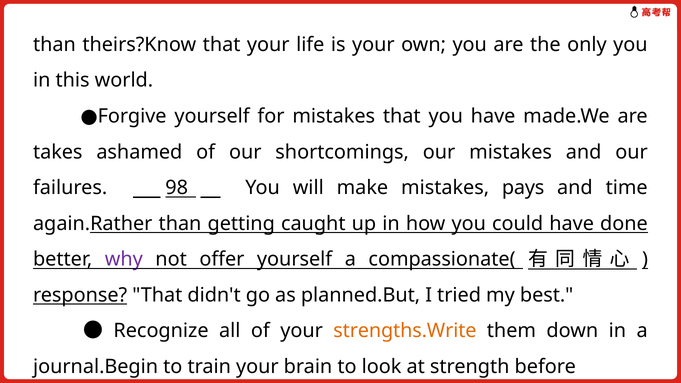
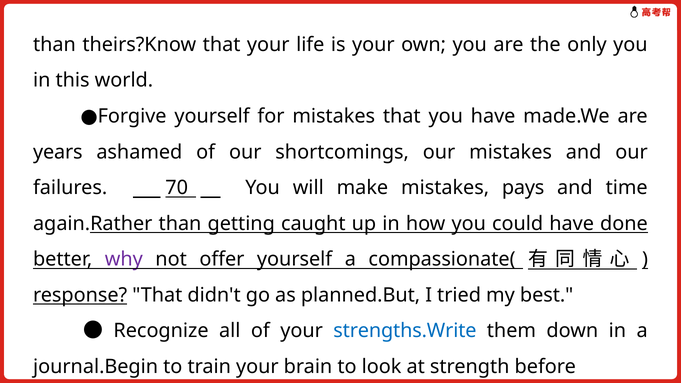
takes: takes -> years
98: 98 -> 70
strengths.Write colour: orange -> blue
